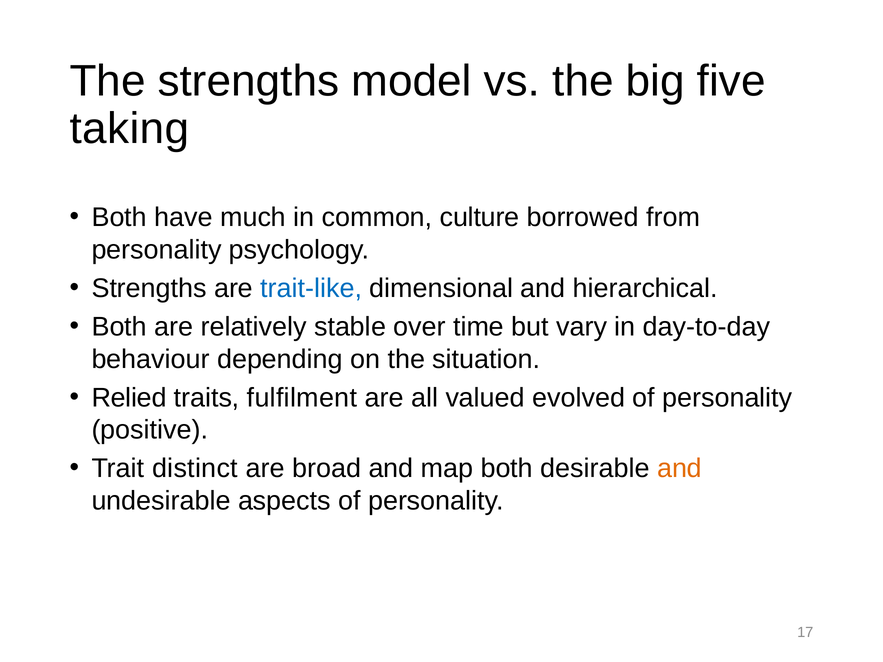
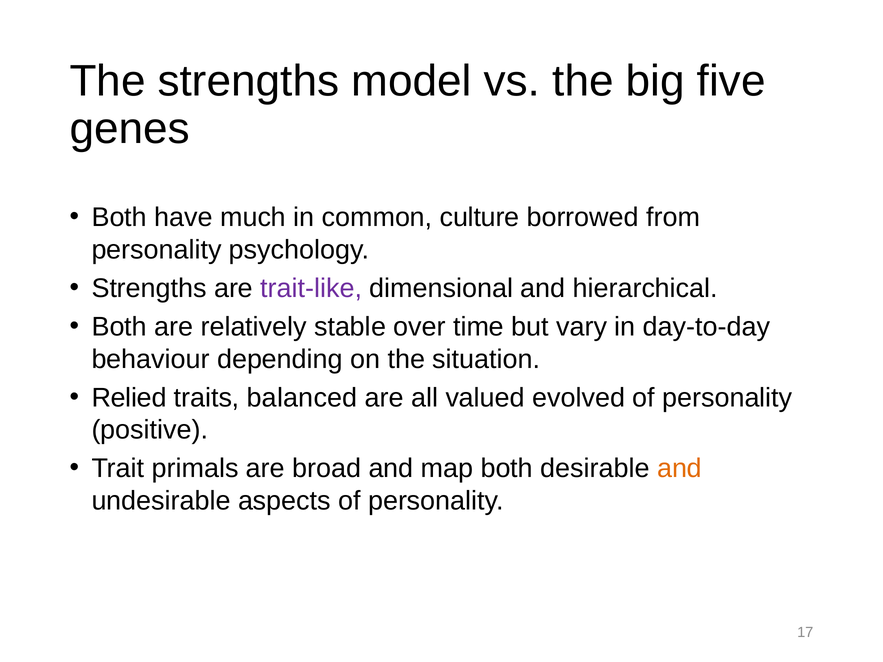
taking: taking -> genes
trait-like colour: blue -> purple
fulfilment: fulfilment -> balanced
distinct: distinct -> primals
